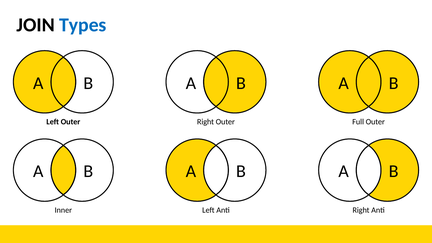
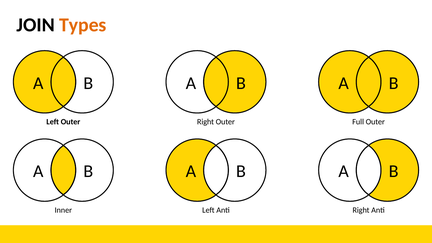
Types colour: blue -> orange
